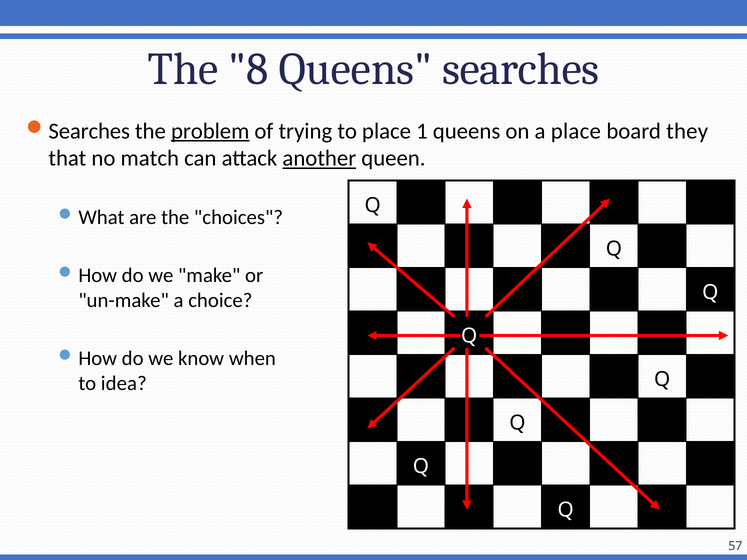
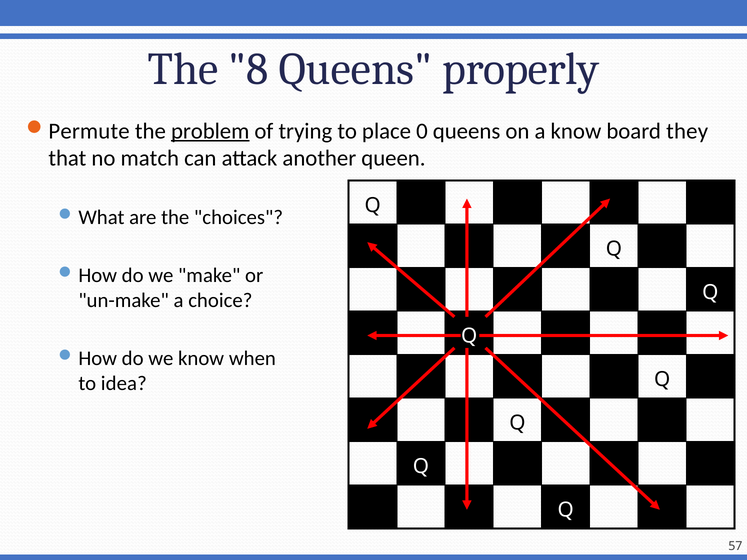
Queens searches: searches -> properly
Searches at (89, 131): Searches -> Permute
1: 1 -> 0
a place: place -> know
another underline: present -> none
